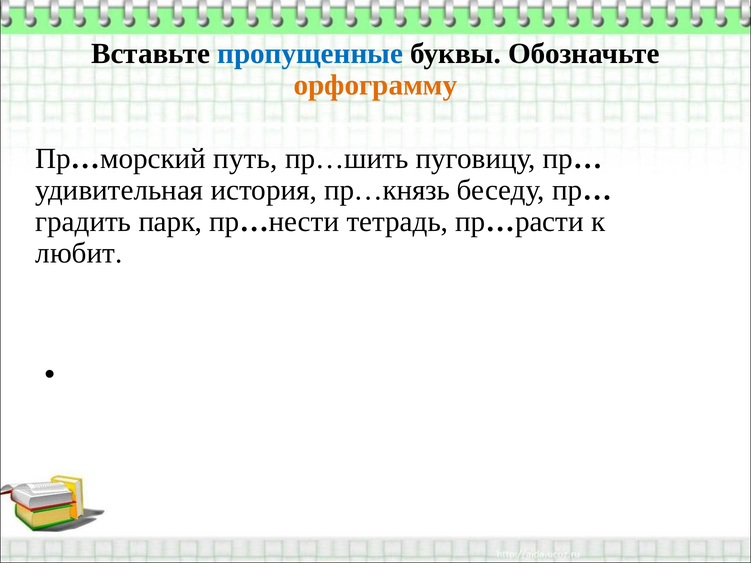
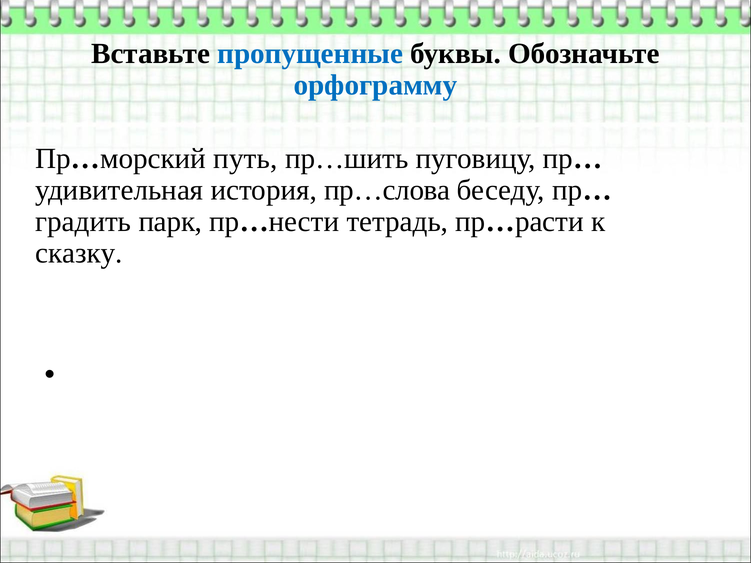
орфограмму colour: orange -> blue
пр…князь: пр…князь -> пр…слова
любит: любит -> сказку
